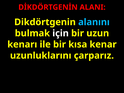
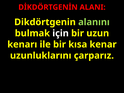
alanını colour: light blue -> light green
